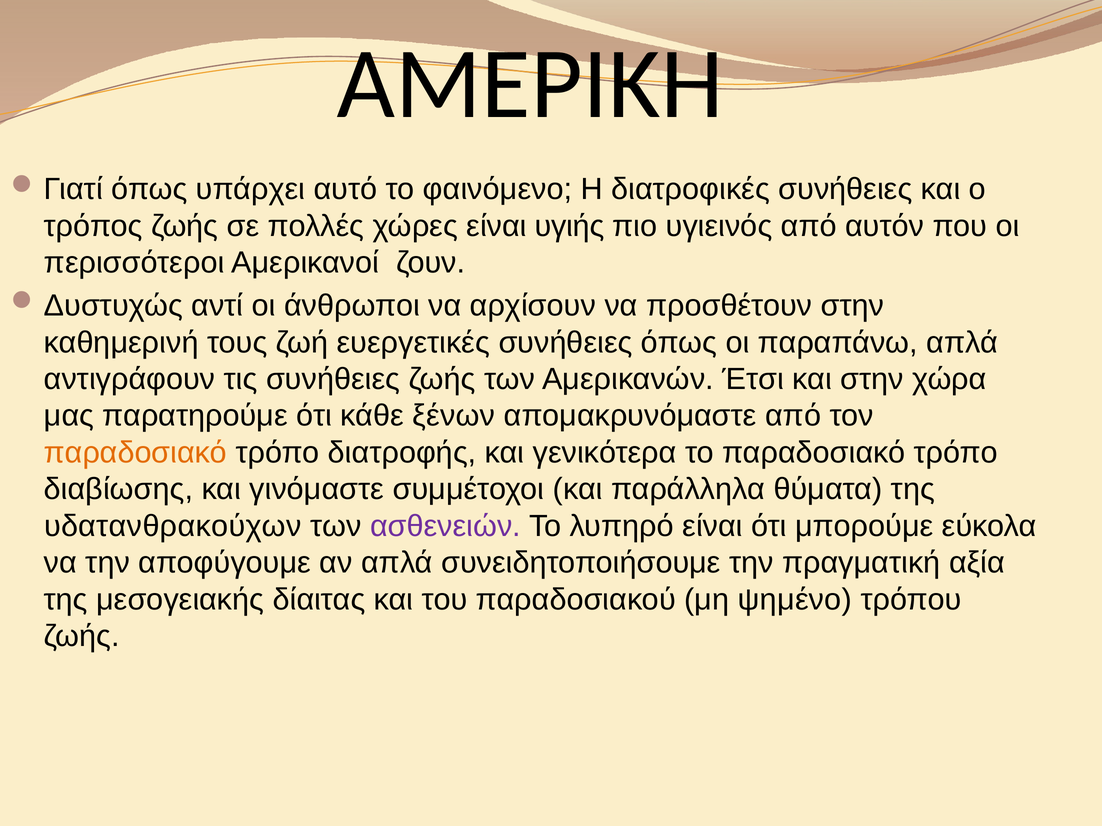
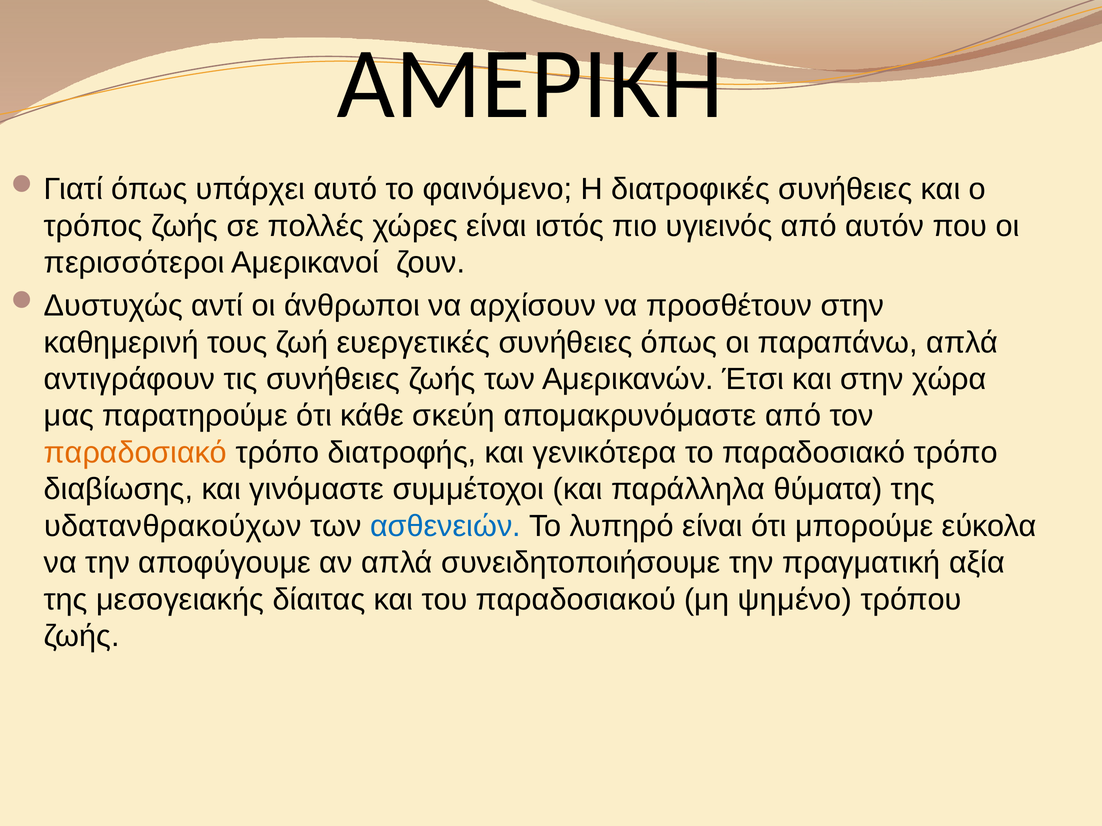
υγιής: υγιής -> ιστός
ξένων: ξένων -> σκεύη
ασθενειών colour: purple -> blue
